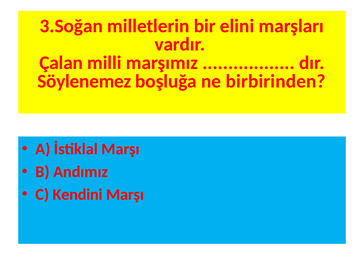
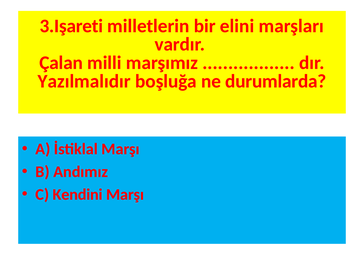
3.Soğan: 3.Soğan -> 3.Işareti
Söylenemez: Söylenemez -> Yazılmalıdır
birbirinden: birbirinden -> durumlarda
